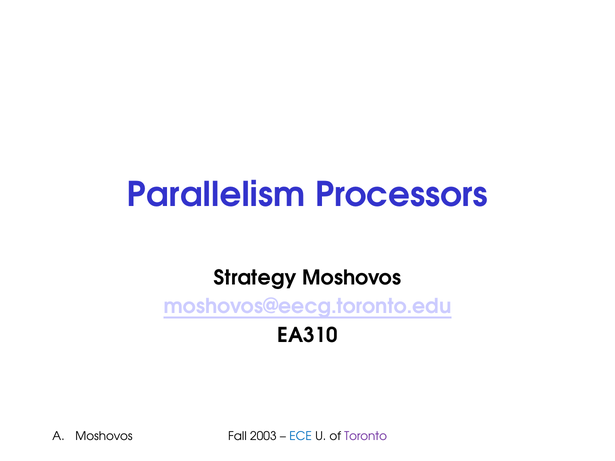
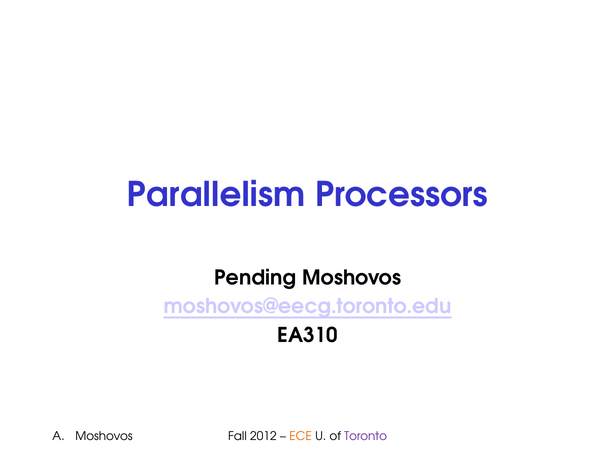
Strategy: Strategy -> Pending
2003: 2003 -> 2012
ECE colour: blue -> orange
